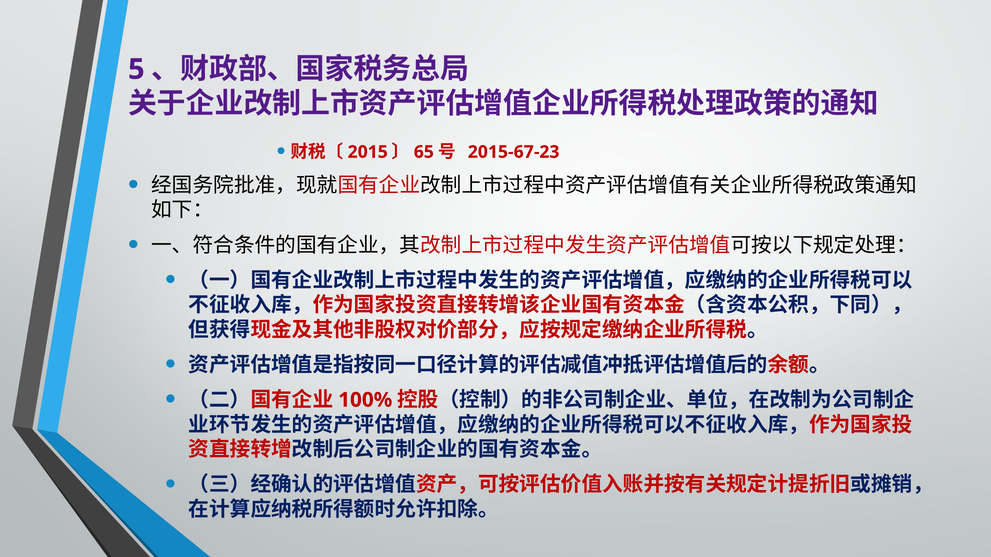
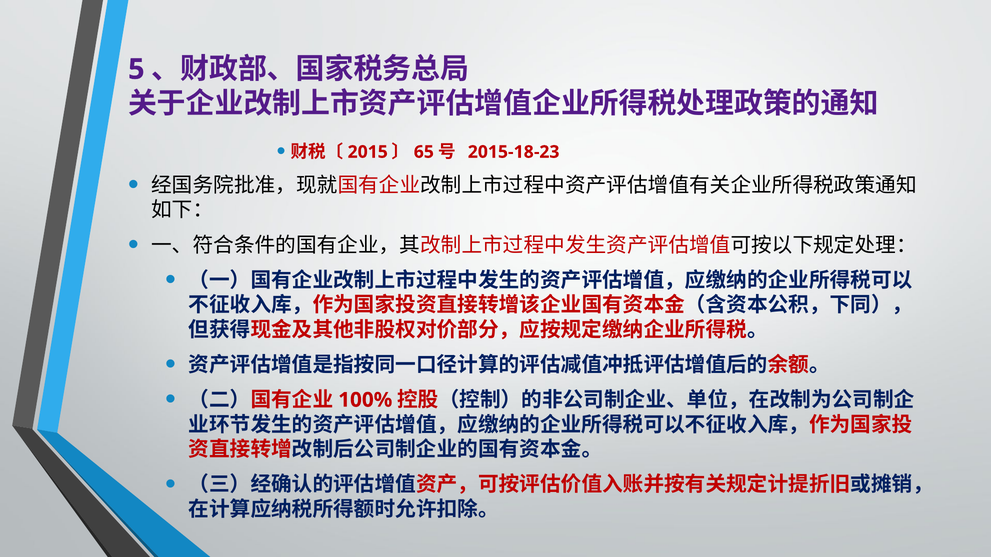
2015-67-23: 2015-67-23 -> 2015-18-23
